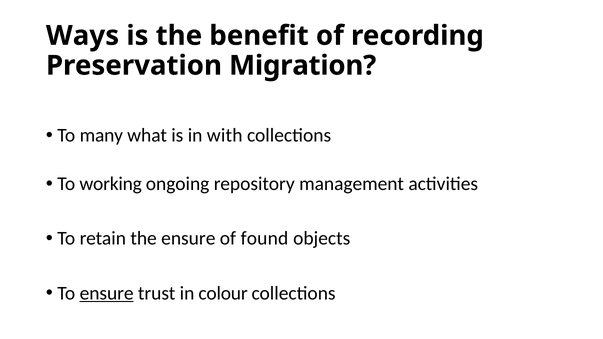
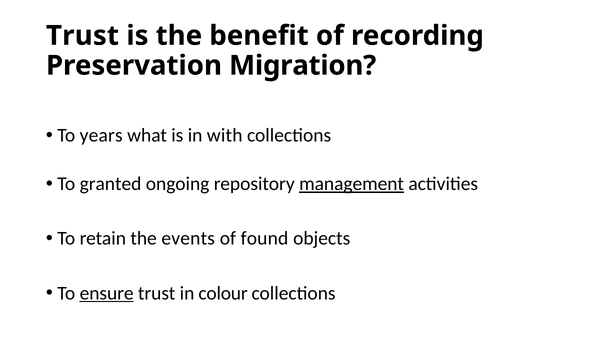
Ways at (83, 36): Ways -> Trust
many: many -> years
working: working -> granted
management underline: none -> present
the ensure: ensure -> events
